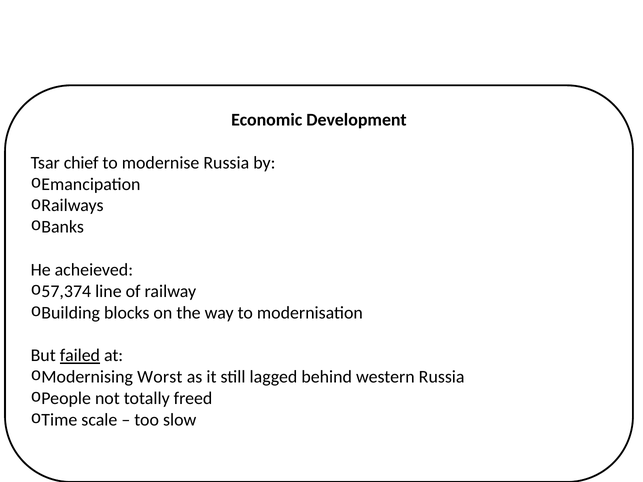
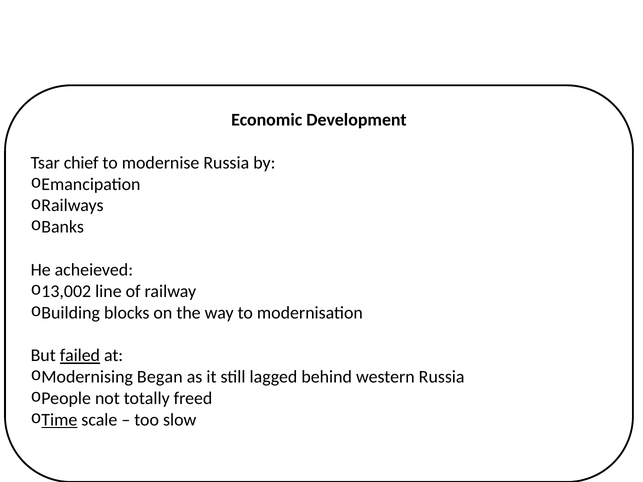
57,374: 57,374 -> 13,002
Worst: Worst -> Began
Time underline: none -> present
